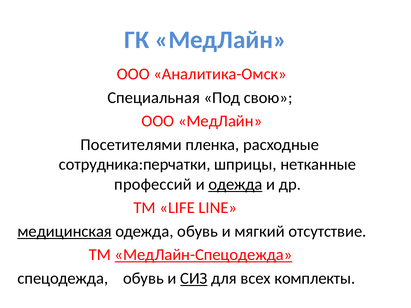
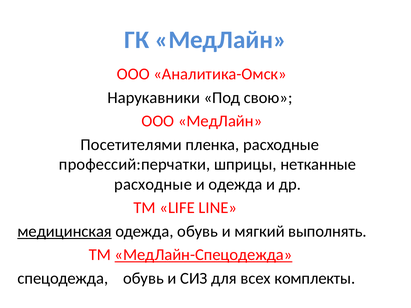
Специальная: Специальная -> Нарукавники
сотрудника:перчатки: сотрудника:перчатки -> профессий:перчатки
профессий at (153, 184): профессий -> расходные
одежда at (236, 184) underline: present -> none
отсутствие: отсутствие -> выполнять
СИЗ underline: present -> none
